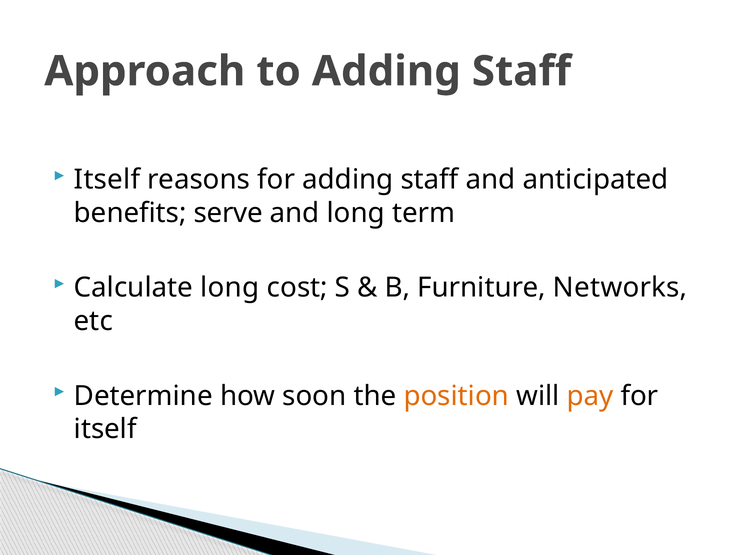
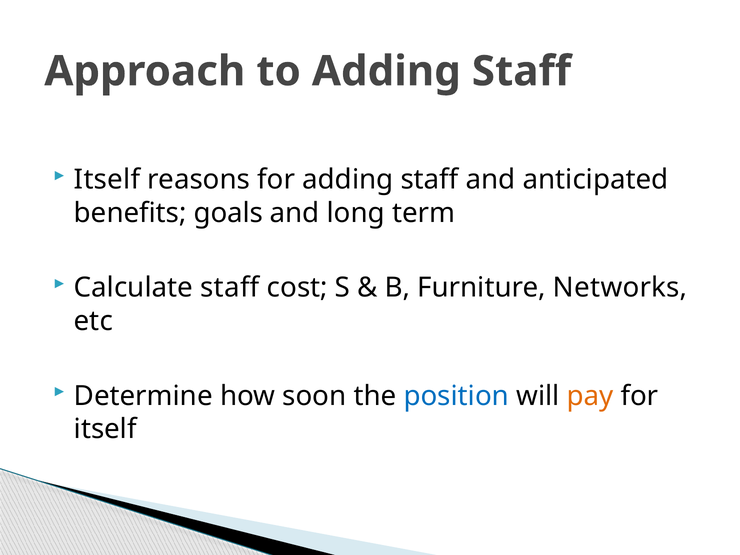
serve: serve -> goals
Calculate long: long -> staff
position colour: orange -> blue
